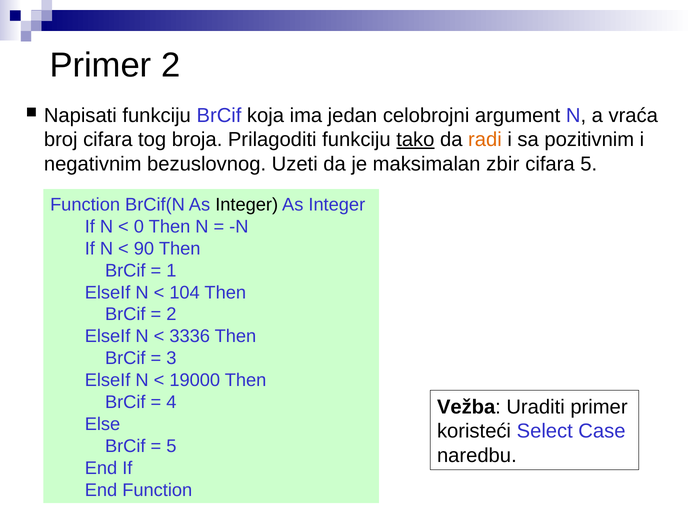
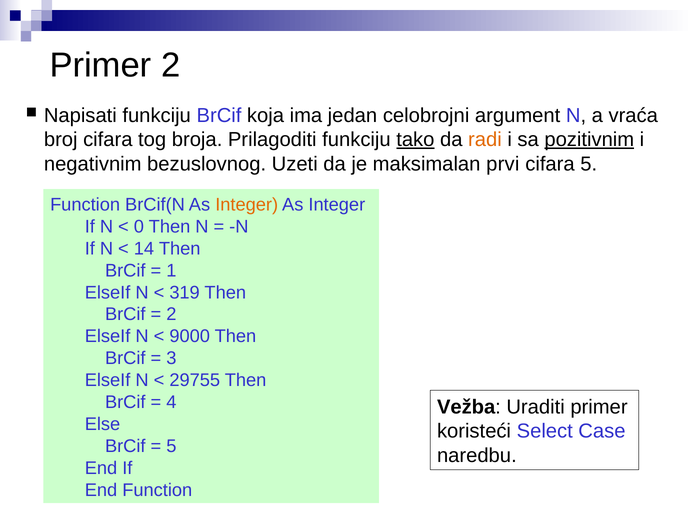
pozitivnim underline: none -> present
zbir: zbir -> prvi
Integer at (247, 205) colour: black -> orange
90: 90 -> 14
104: 104 -> 319
3336: 3336 -> 9000
19000: 19000 -> 29755
